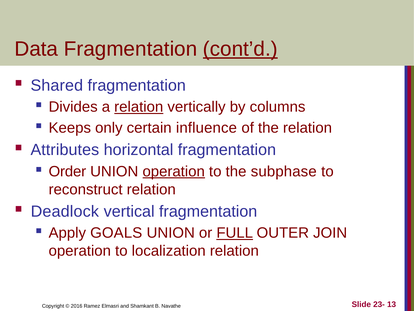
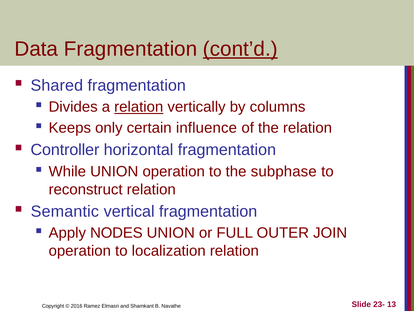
Attributes: Attributes -> Controller
Order: Order -> While
operation at (174, 171) underline: present -> none
Deadlock: Deadlock -> Semantic
GOALS: GOALS -> NODES
FULL underline: present -> none
